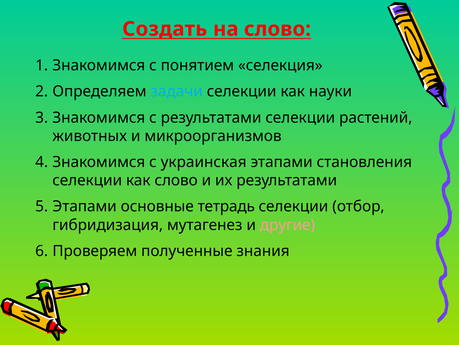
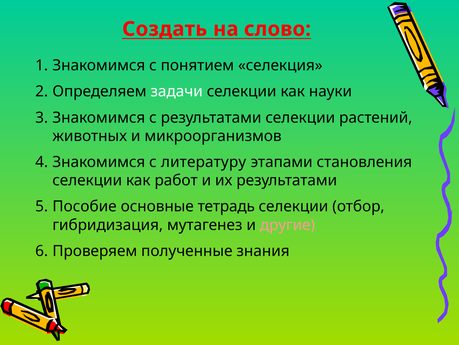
задачи colour: light blue -> white
украинская: украинская -> литературу
как слово: слово -> работ
Этапами at (85, 206): Этапами -> Пособие
